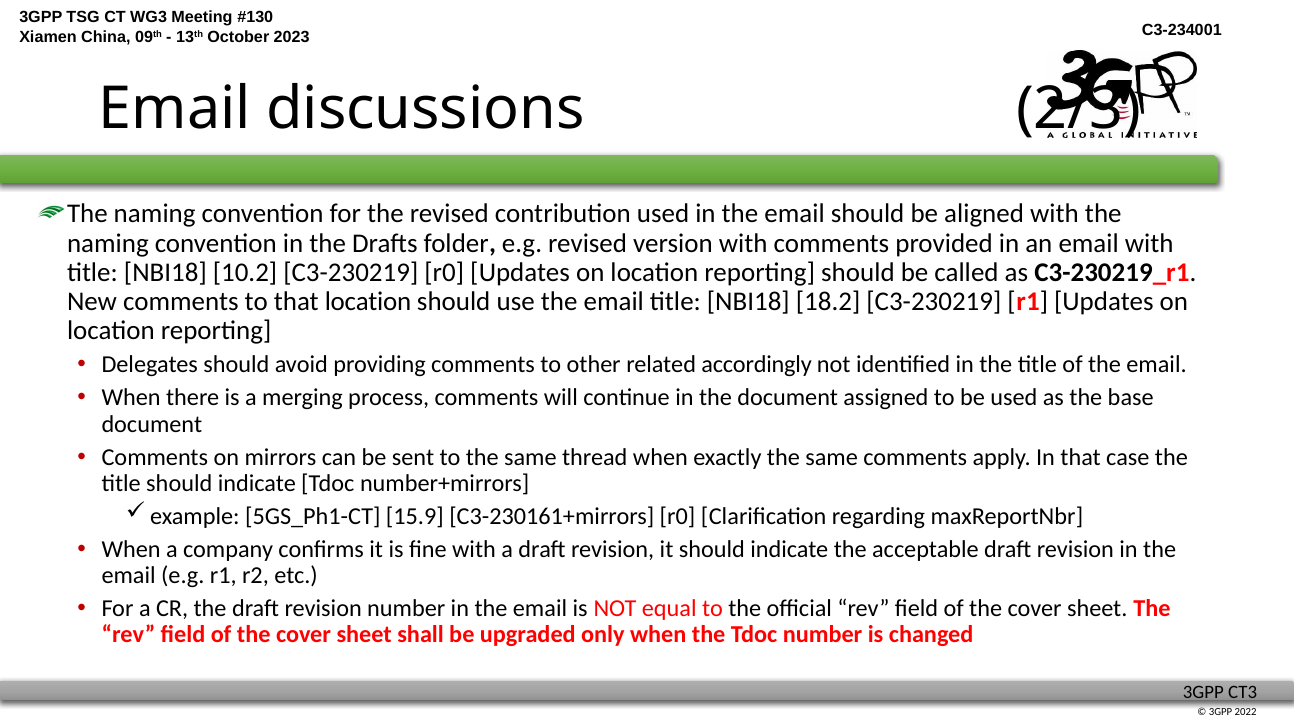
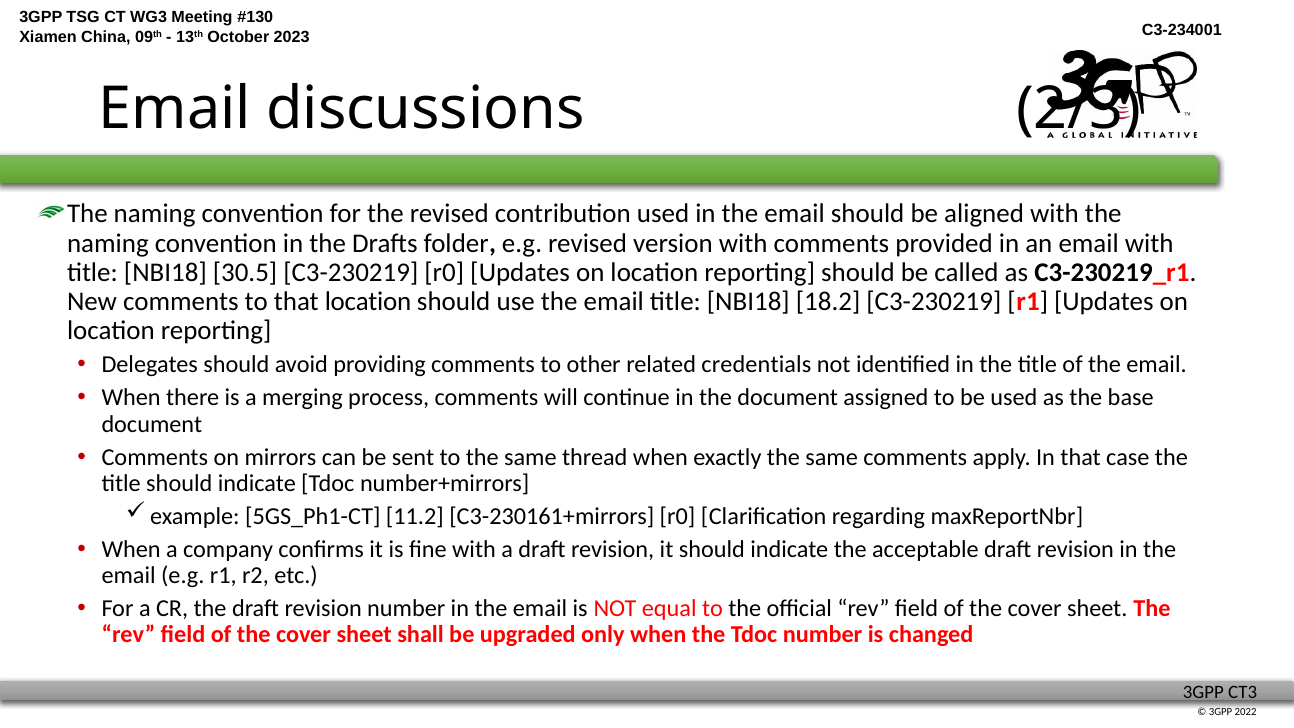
10.2: 10.2 -> 30.5
accordingly: accordingly -> credentials
15.9: 15.9 -> 11.2
